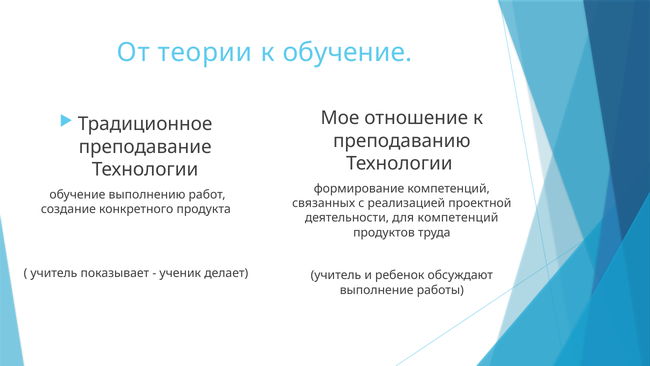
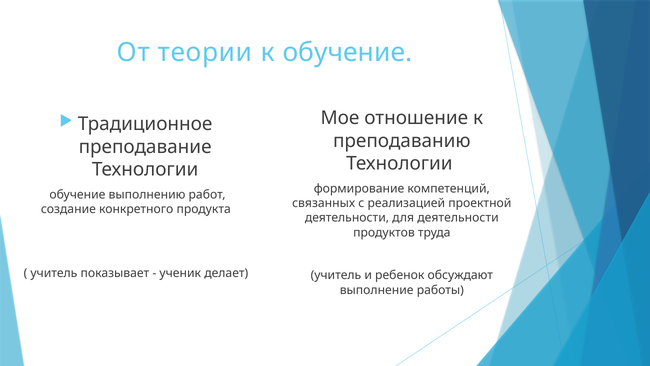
для компетенций: компетенций -> деятельности
